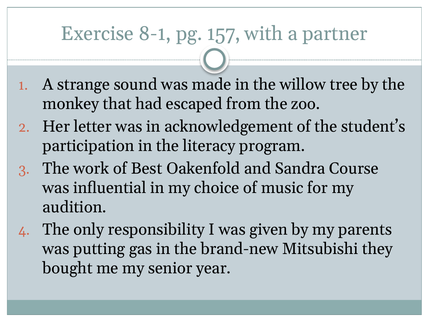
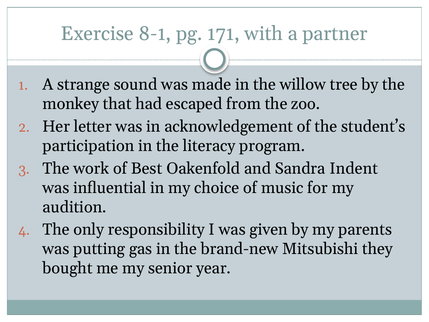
157: 157 -> 171
Course: Course -> Indent
